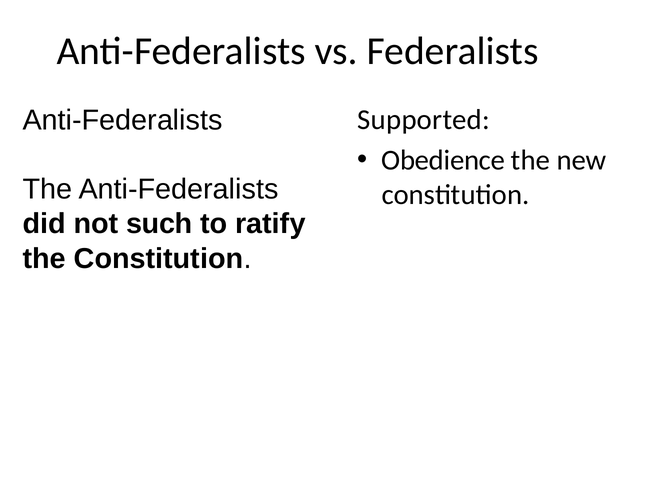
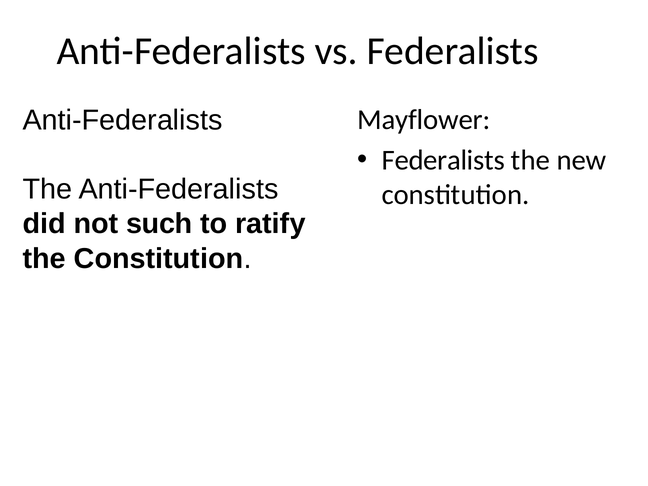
Supported: Supported -> Mayflower
Obedience at (443, 160): Obedience -> Federalists
